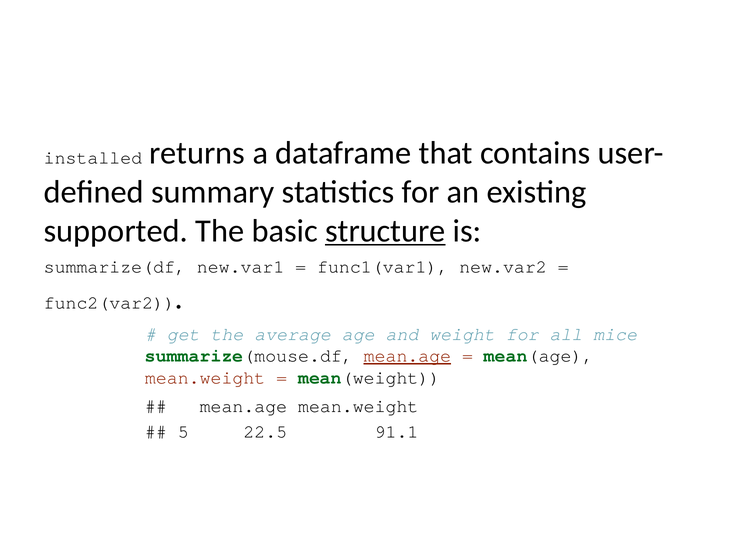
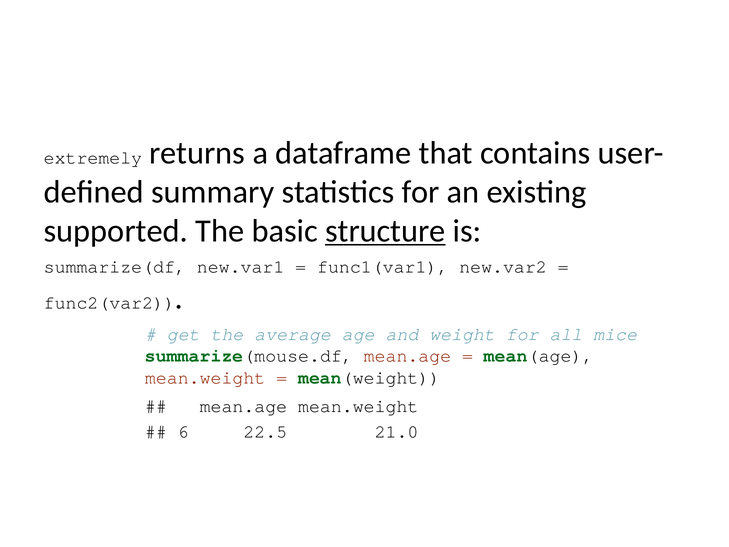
installed: installed -> extremely
mean.age at (407, 356) underline: present -> none
5: 5 -> 6
91.1: 91.1 -> 21.0
